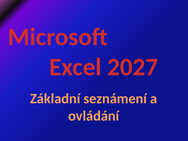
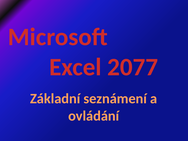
2027: 2027 -> 2077
